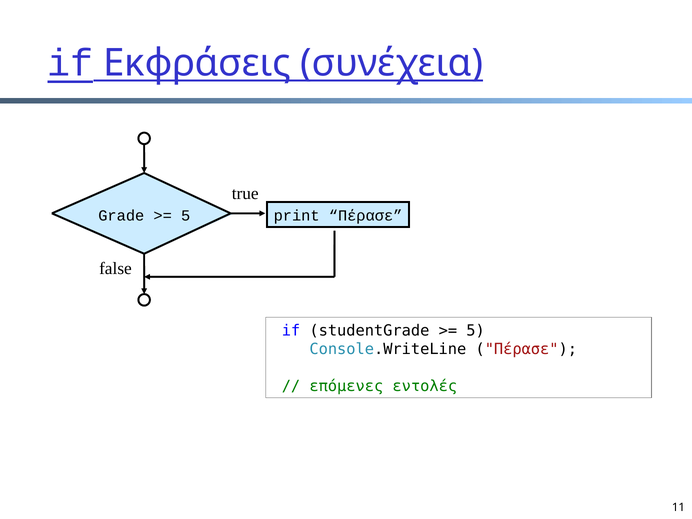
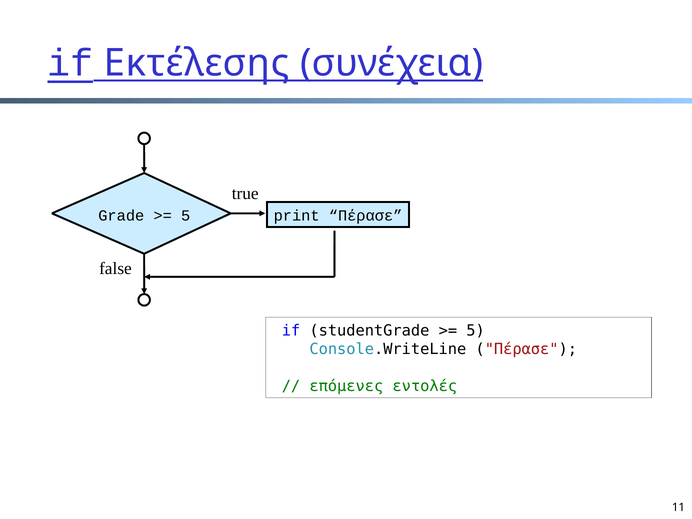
Εκφράσεις: Εκφράσεις -> Εκτέλεσης
